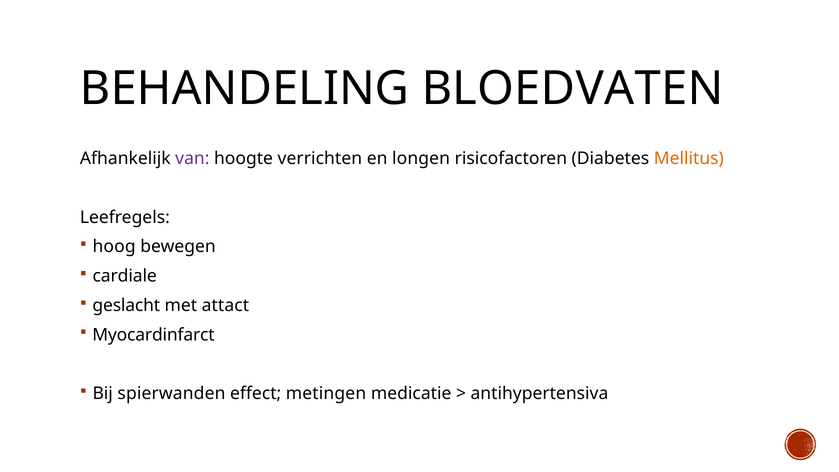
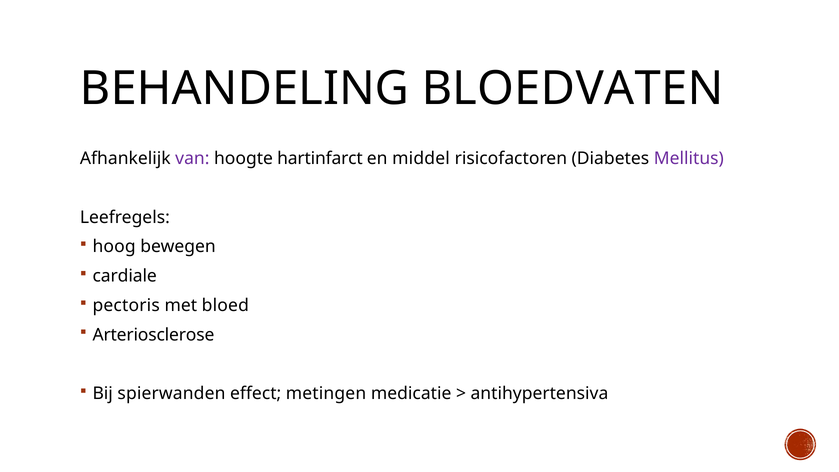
verrichten: verrichten -> hartinfarct
longen: longen -> middel
Mellitus colour: orange -> purple
geslacht: geslacht -> pectoris
attact: attact -> bloed
Myocardinfarct: Myocardinfarct -> Arteriosclerose
